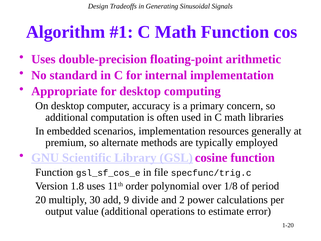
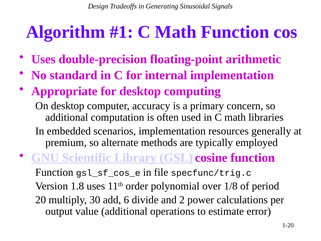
9: 9 -> 6
